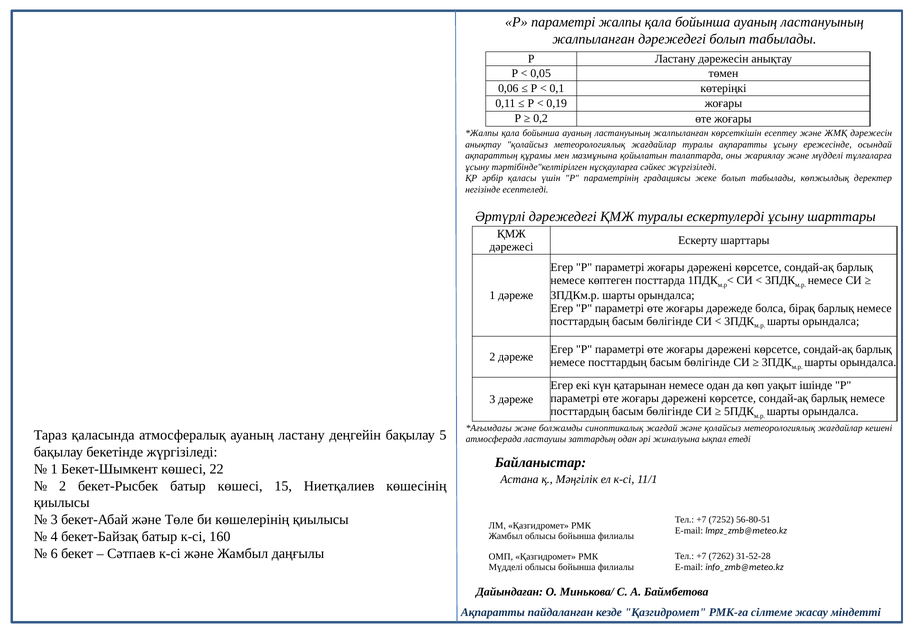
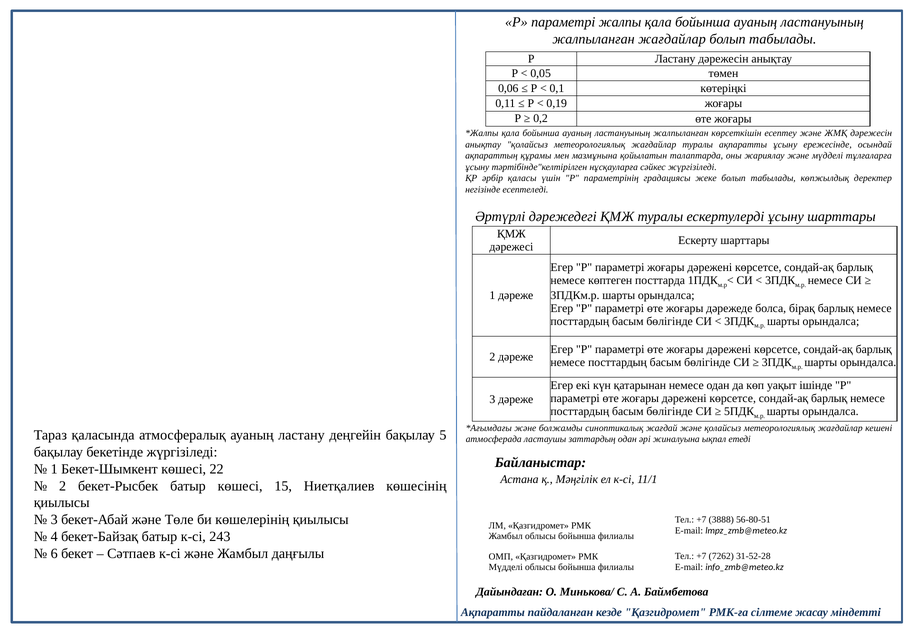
жалпыланған дәрежедегі: дәрежедегі -> жағдайлар
7252: 7252 -> 3888
160: 160 -> 243
